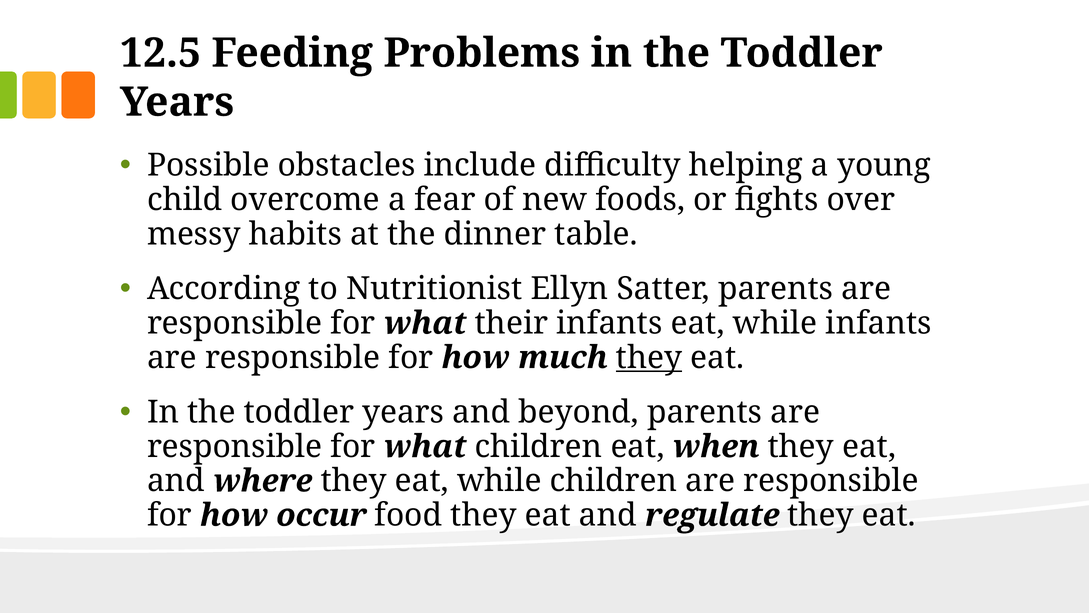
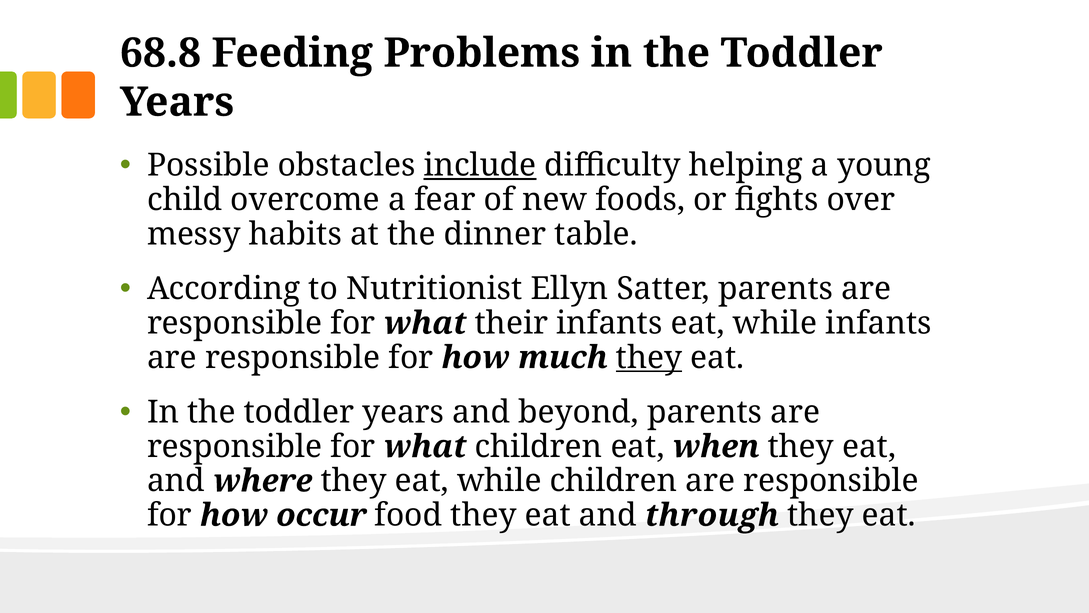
12.5: 12.5 -> 68.8
include underline: none -> present
regulate: regulate -> through
